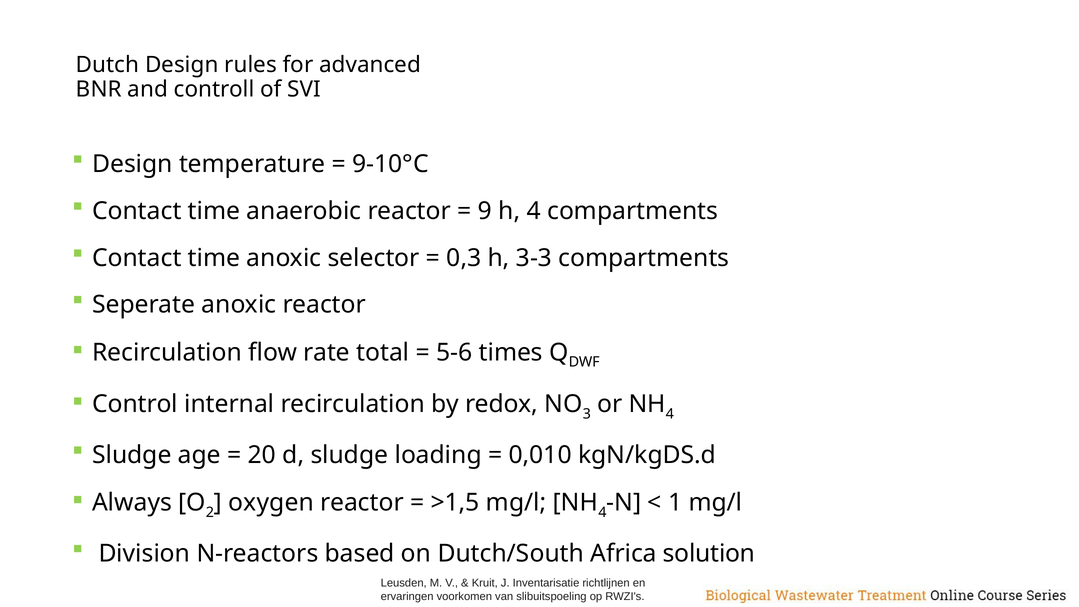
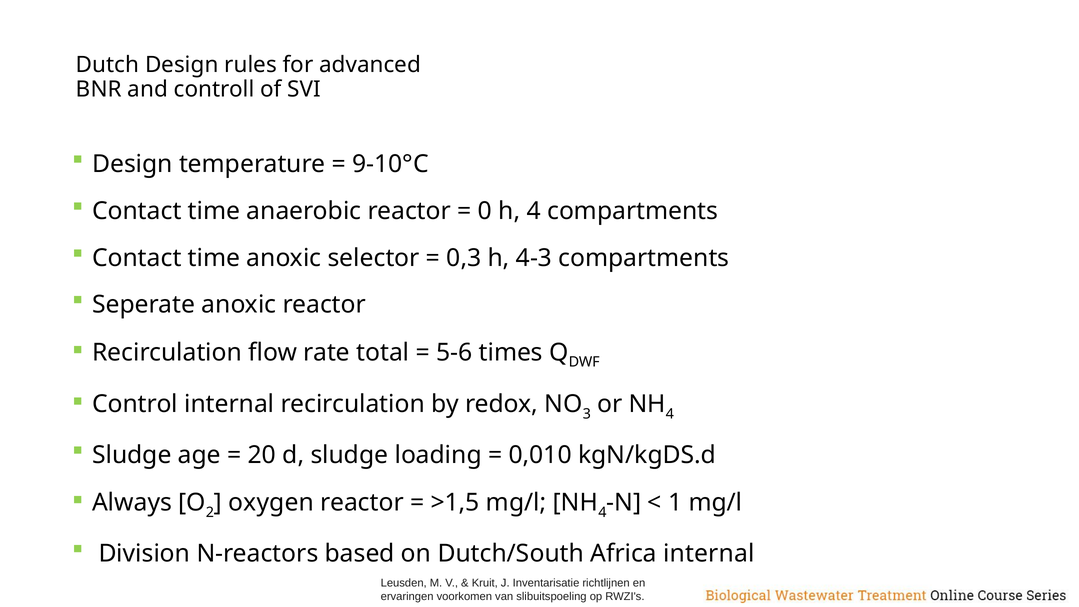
9: 9 -> 0
3-3: 3-3 -> 4-3
Africa solution: solution -> internal
